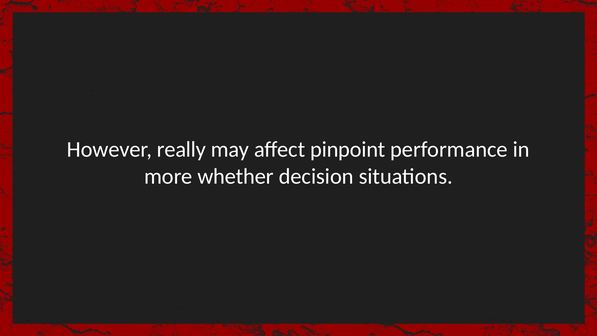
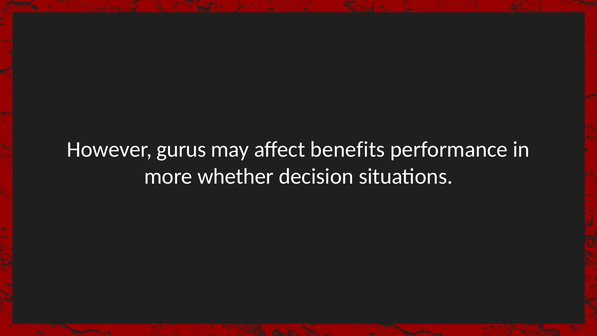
really: really -> gurus
pinpoint: pinpoint -> benefits
